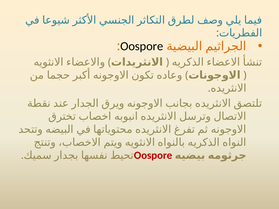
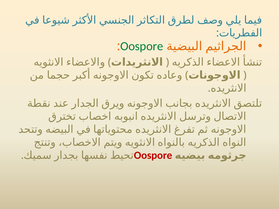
Oospore at (142, 46) colour: black -> green
